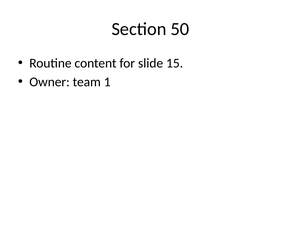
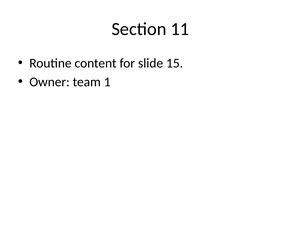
50: 50 -> 11
